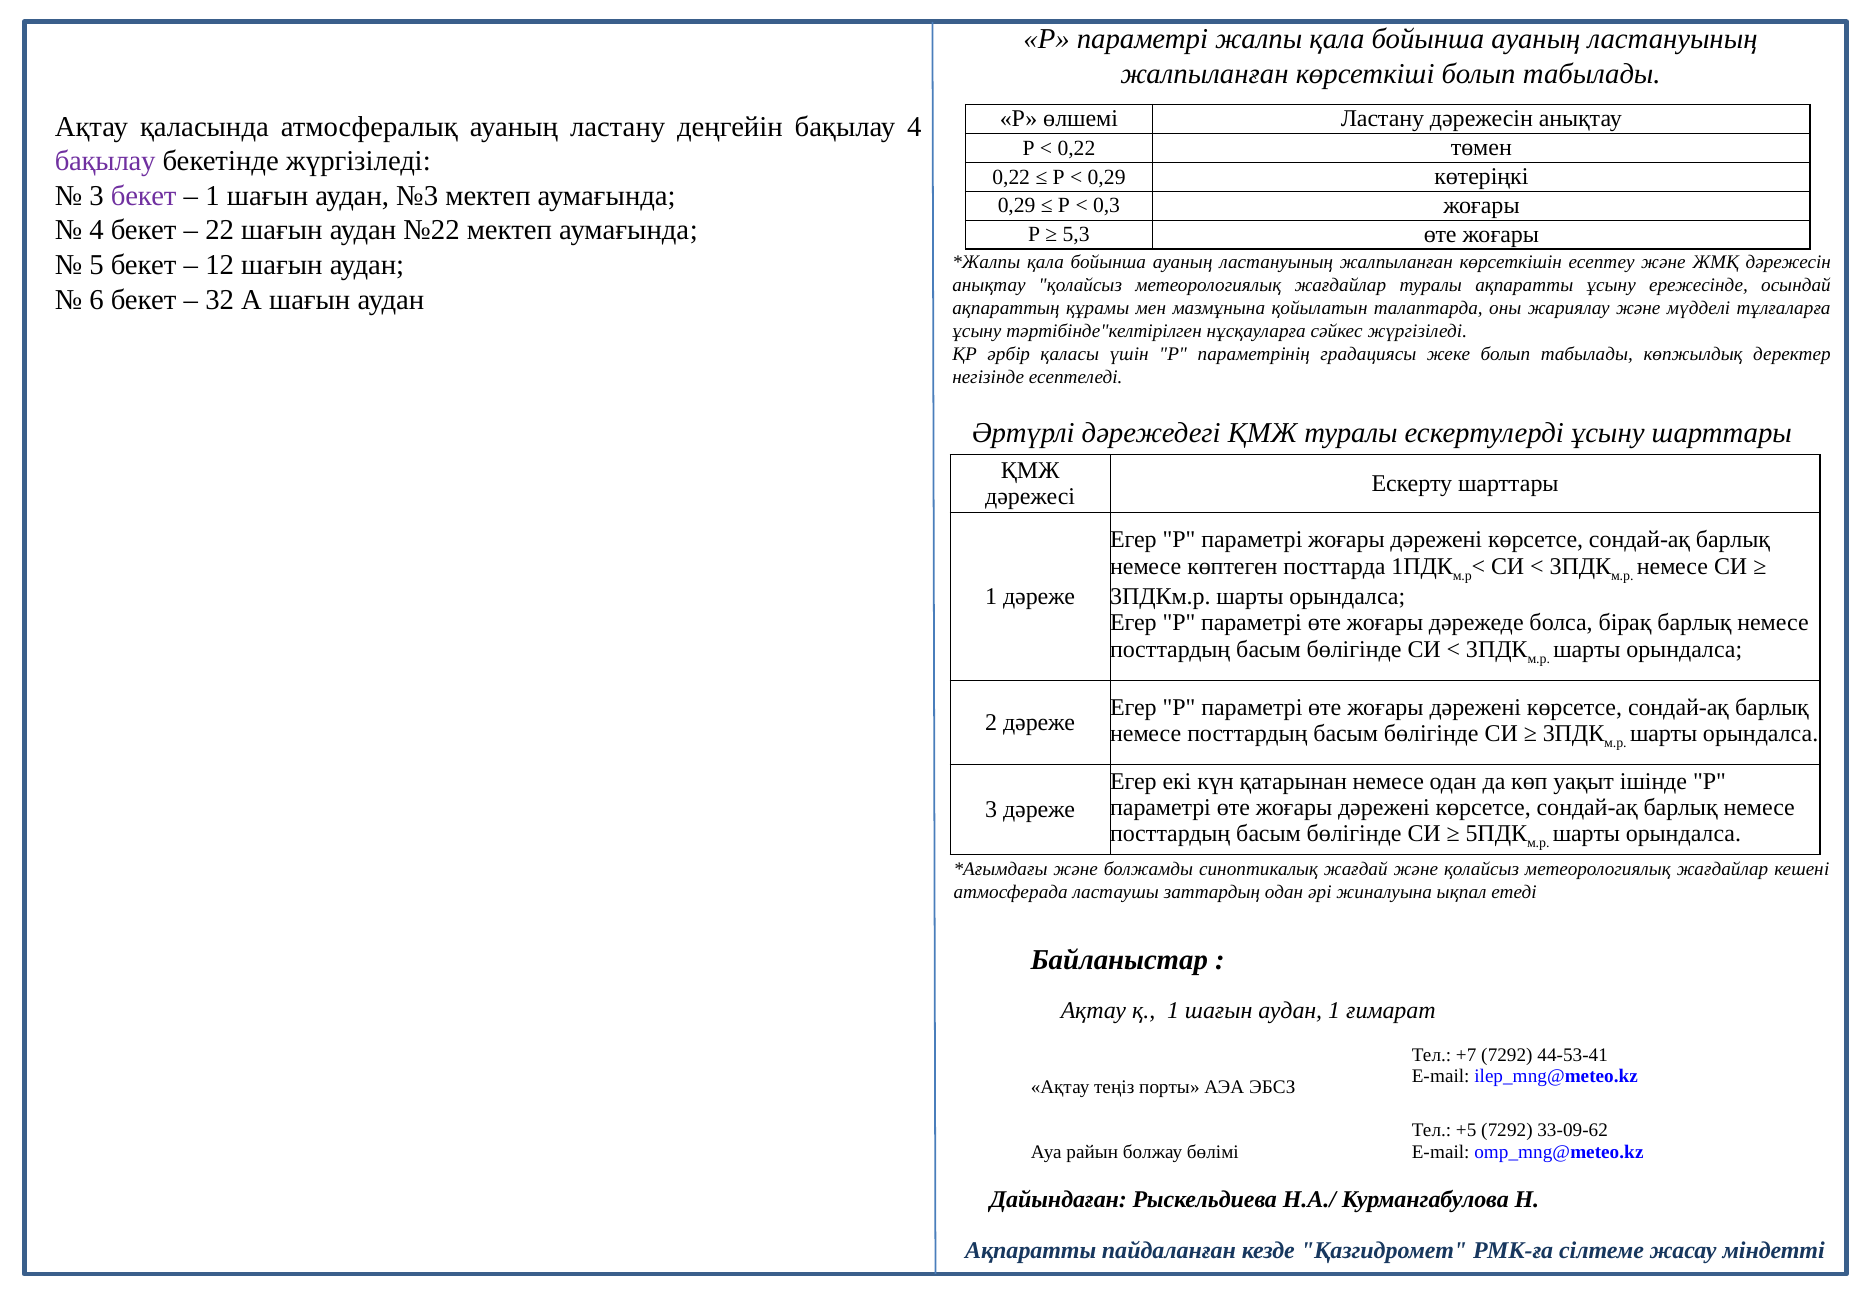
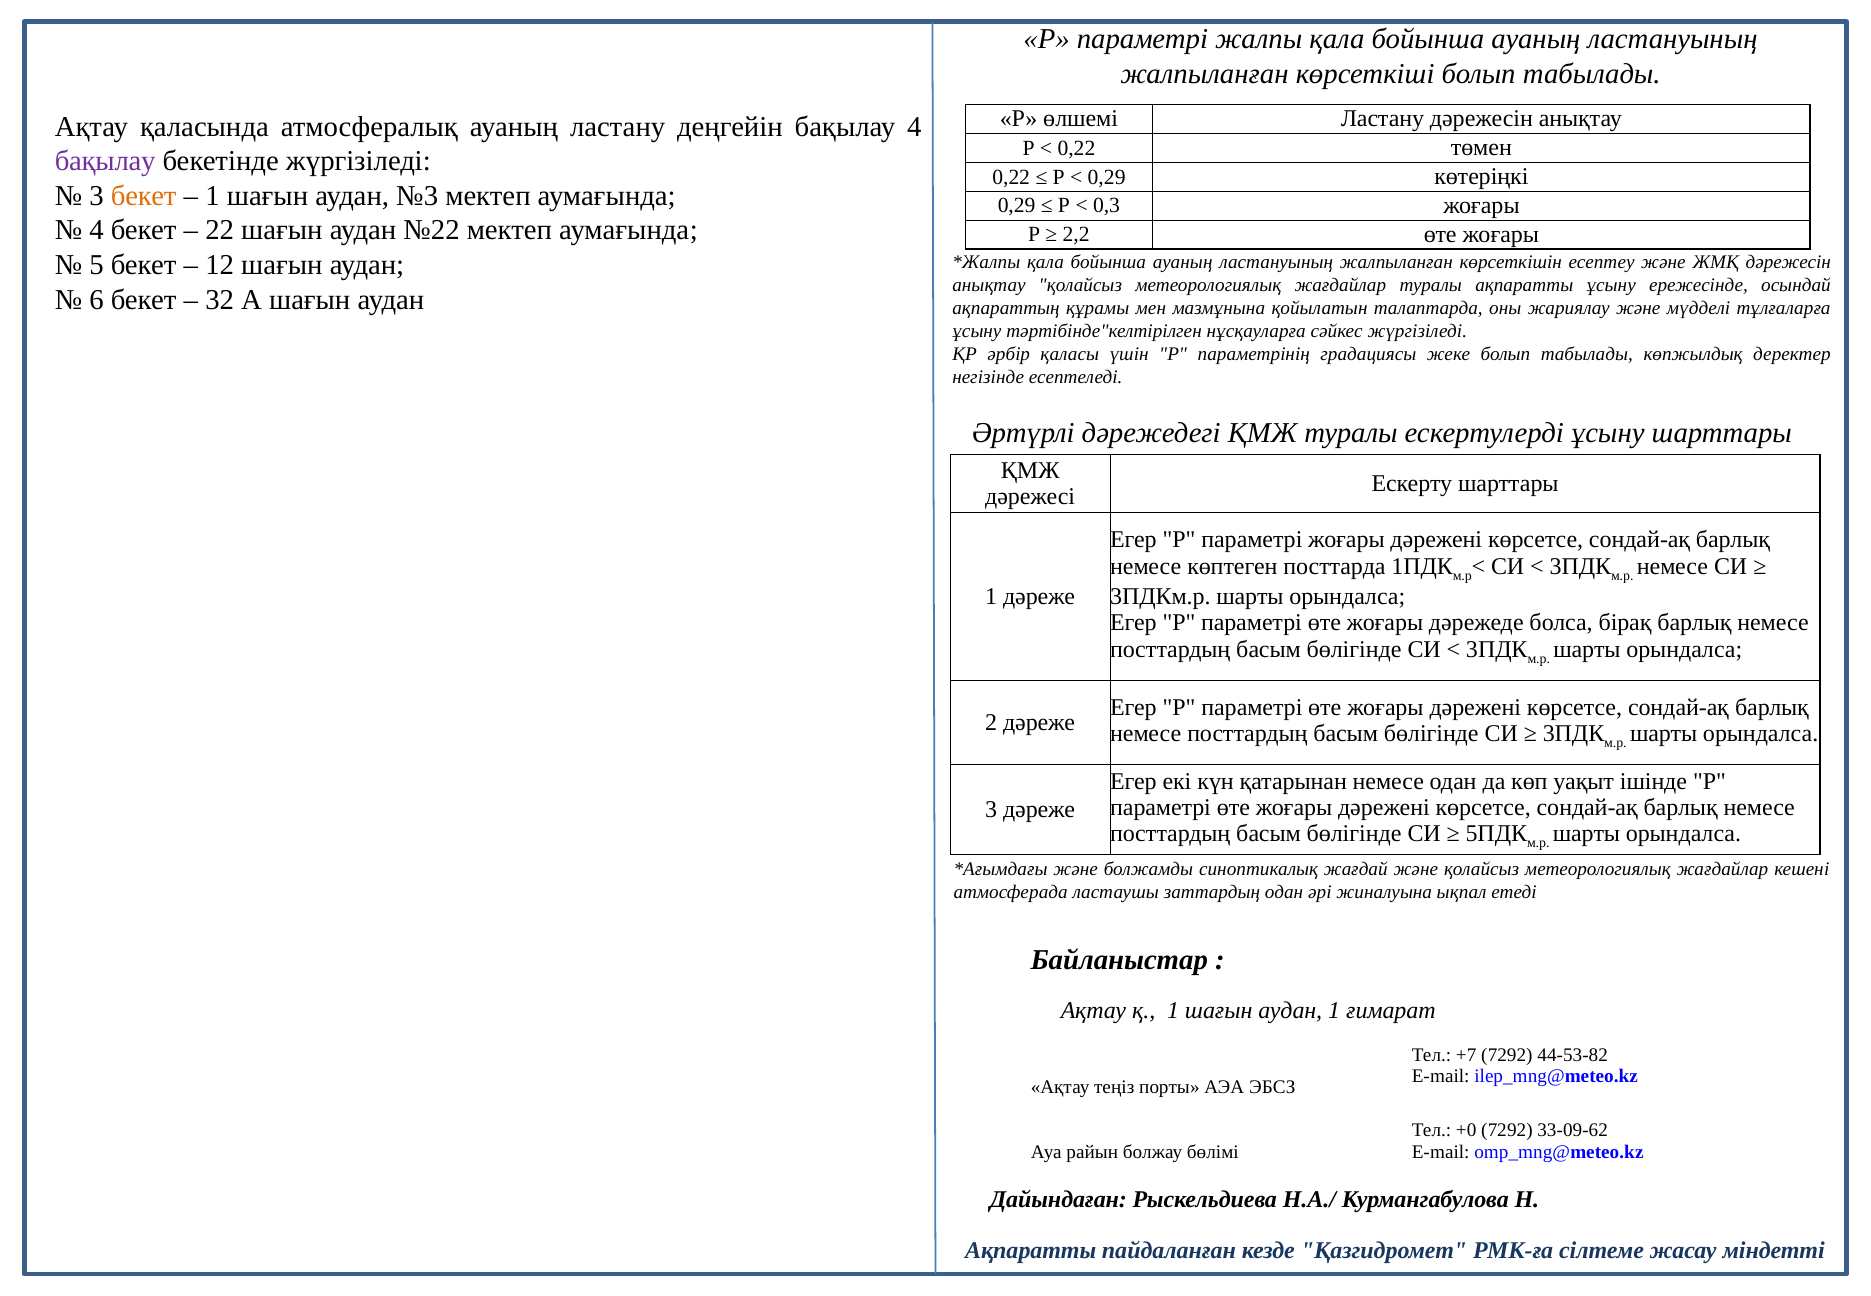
бекет at (144, 196) colour: purple -> orange
5,3: 5,3 -> 2,2
44-53-41: 44-53-41 -> 44-53-82
+5: +5 -> +0
